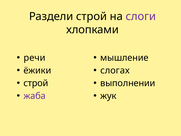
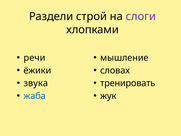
слогах: слогах -> словах
строй at (36, 83): строй -> звука
выполнении: выполнении -> тренировать
жаба colour: purple -> blue
